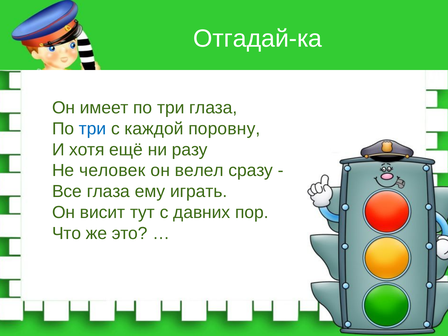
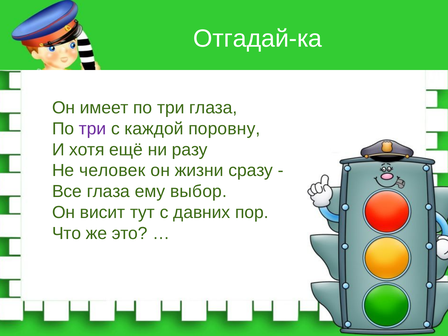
три at (93, 129) colour: blue -> purple
велел: велел -> жизни
играть: играть -> выбор
